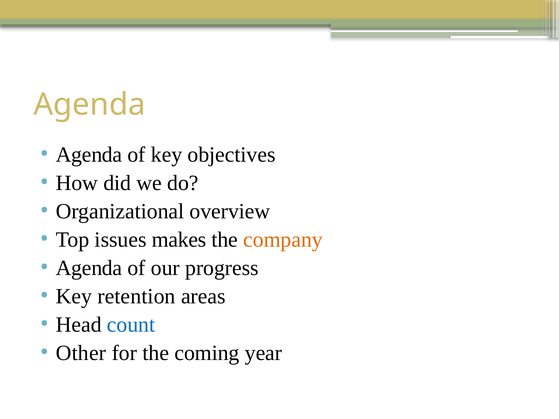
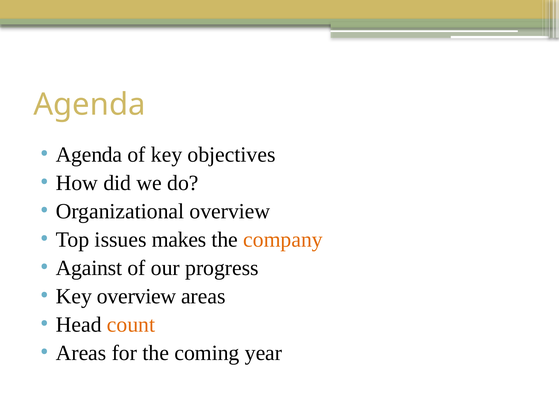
Agenda at (89, 268): Agenda -> Against
Key retention: retention -> overview
count colour: blue -> orange
Other at (81, 353): Other -> Areas
